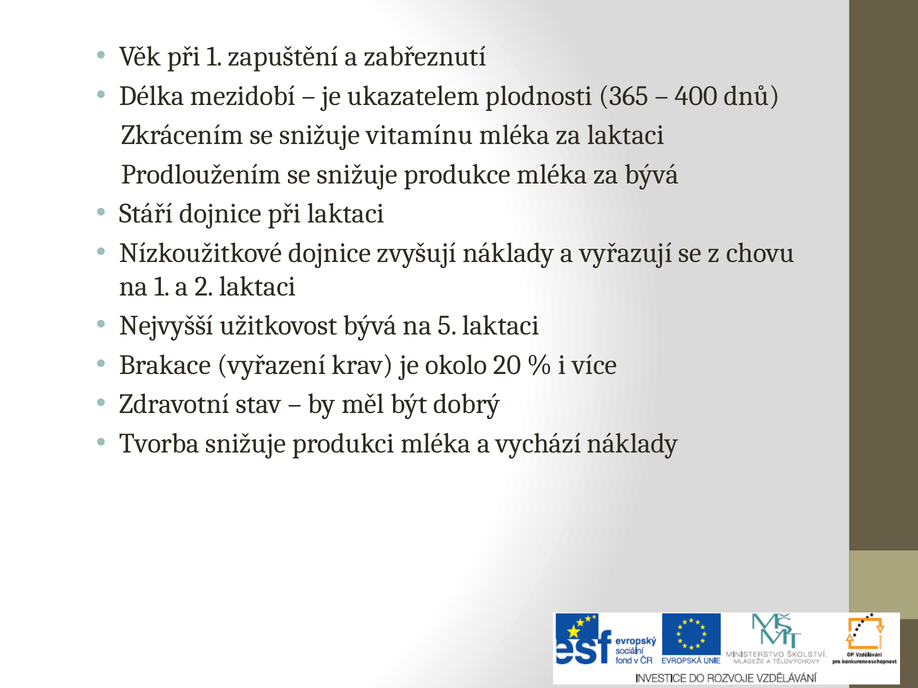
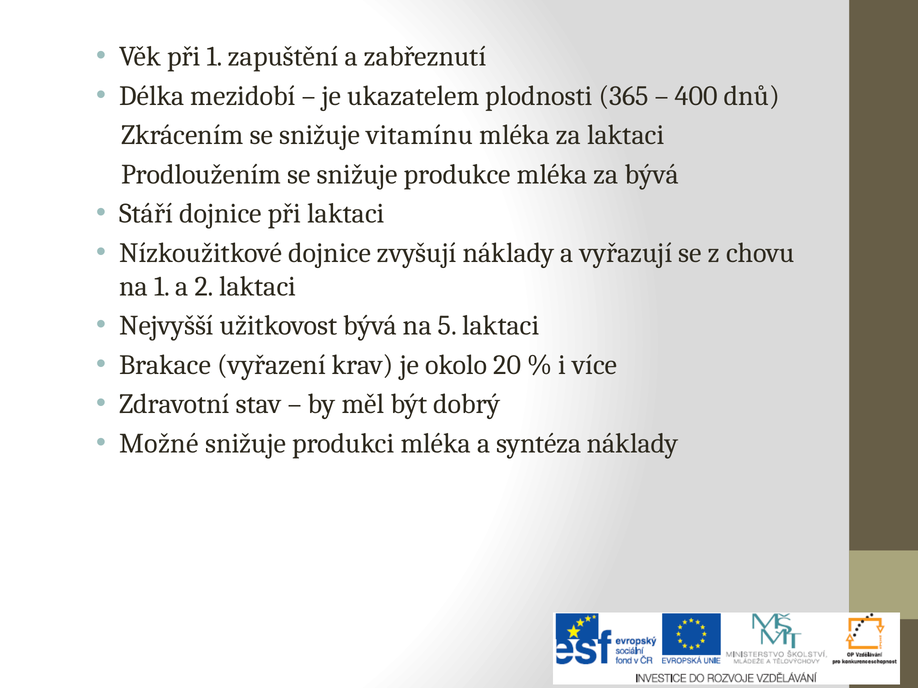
Tvorba: Tvorba -> Možné
vychází: vychází -> syntéza
